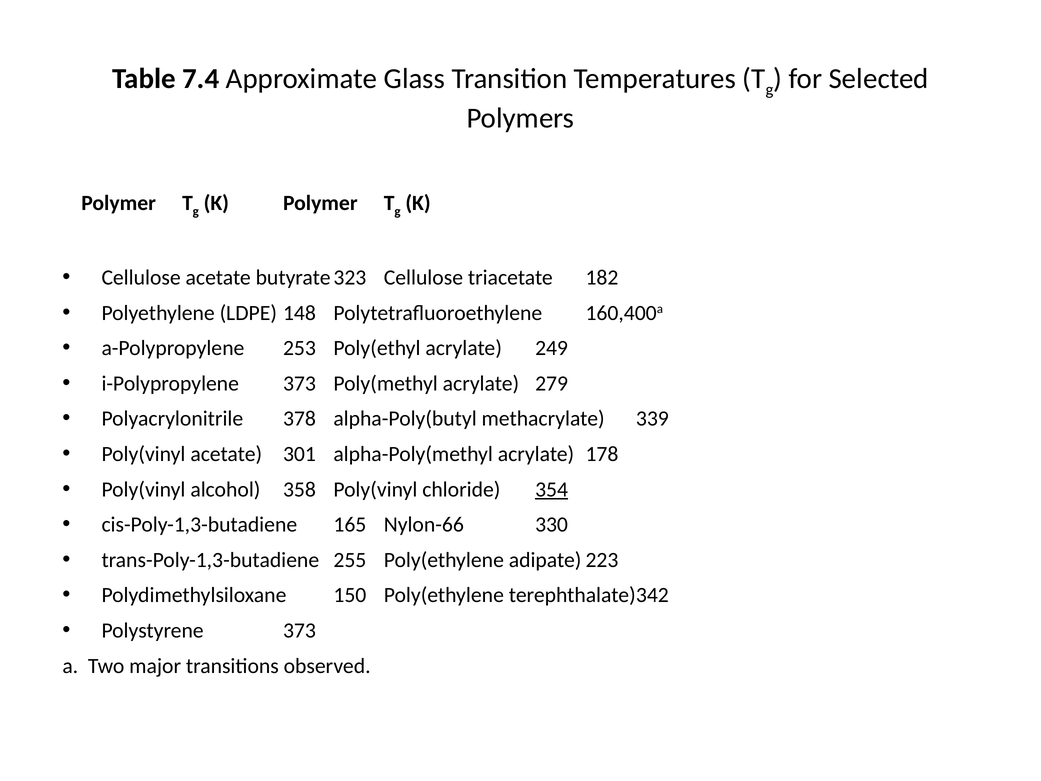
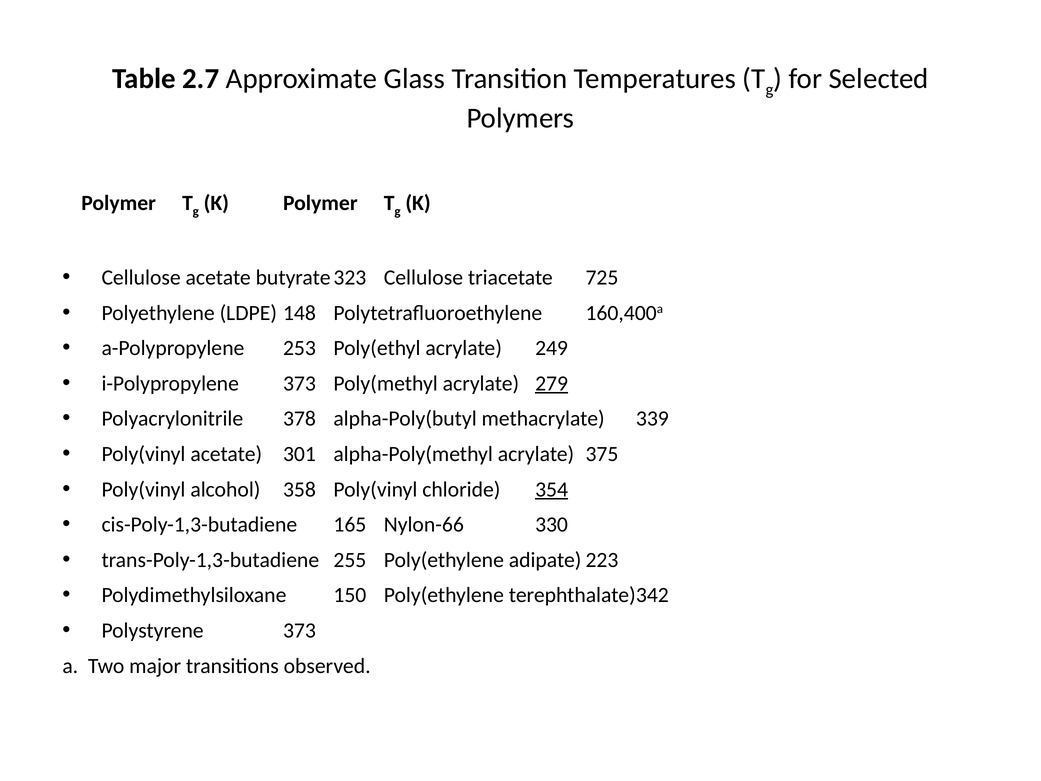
7.4: 7.4 -> 2.7
182: 182 -> 725
279 underline: none -> present
178: 178 -> 375
